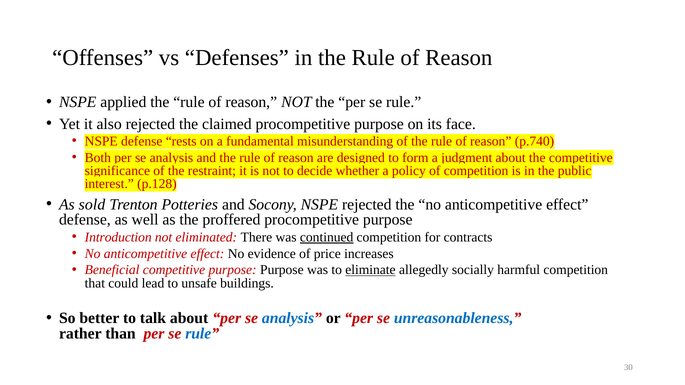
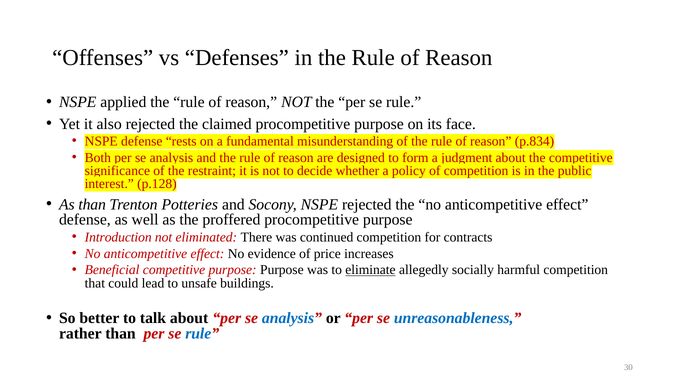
p.740: p.740 -> p.834
As sold: sold -> than
continued underline: present -> none
